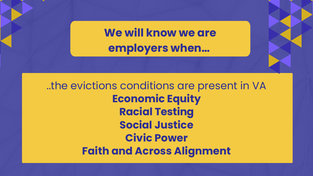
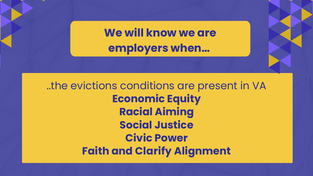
Testing: Testing -> Aiming
Across: Across -> Clarify
